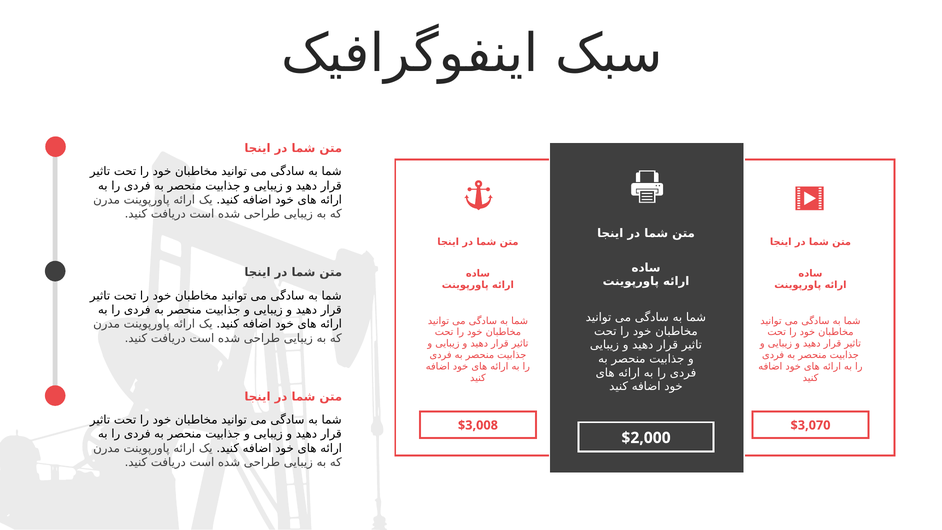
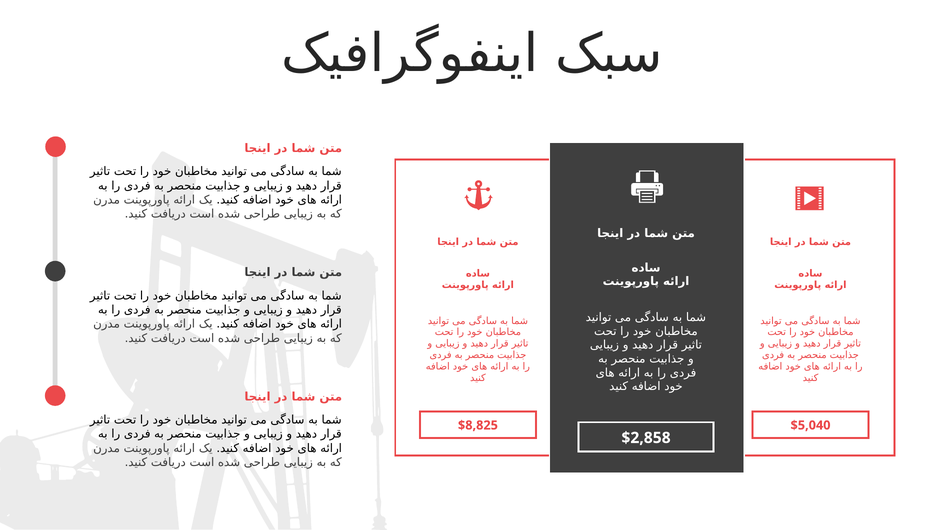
$3,008: $3,008 -> $8,825
$3,070: $3,070 -> $5,040
$2,000: $2,000 -> $2,858
